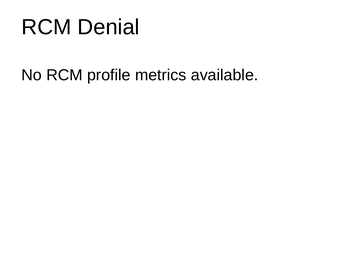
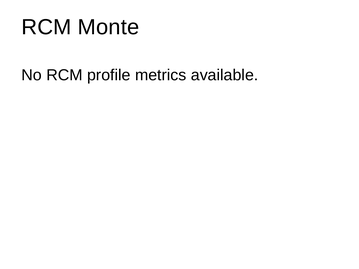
Denial: Denial -> Monte
